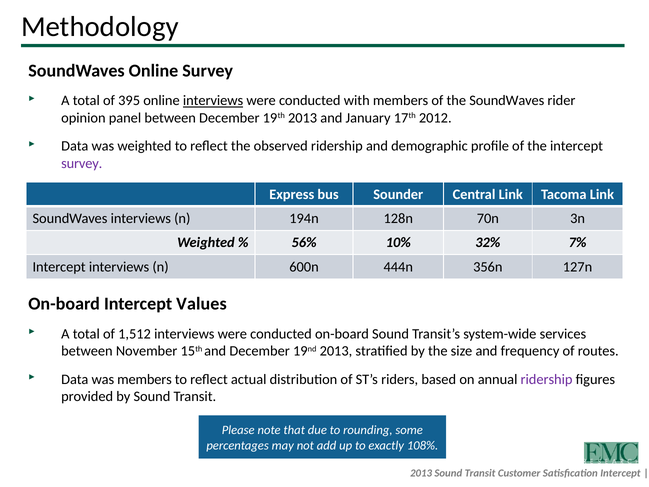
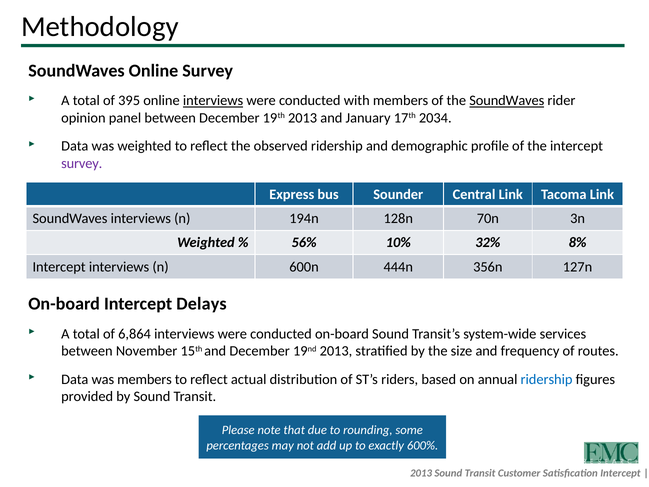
SoundWaves at (507, 101) underline: none -> present
2012: 2012 -> 2034
7%: 7% -> 8%
Values: Values -> Delays
1,512: 1,512 -> 6,864
ridership at (547, 379) colour: purple -> blue
108%: 108% -> 600%
